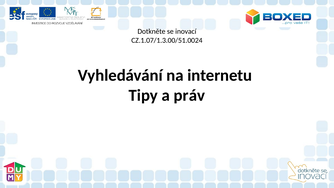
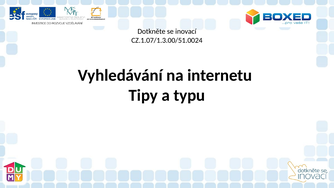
práv: práv -> typu
